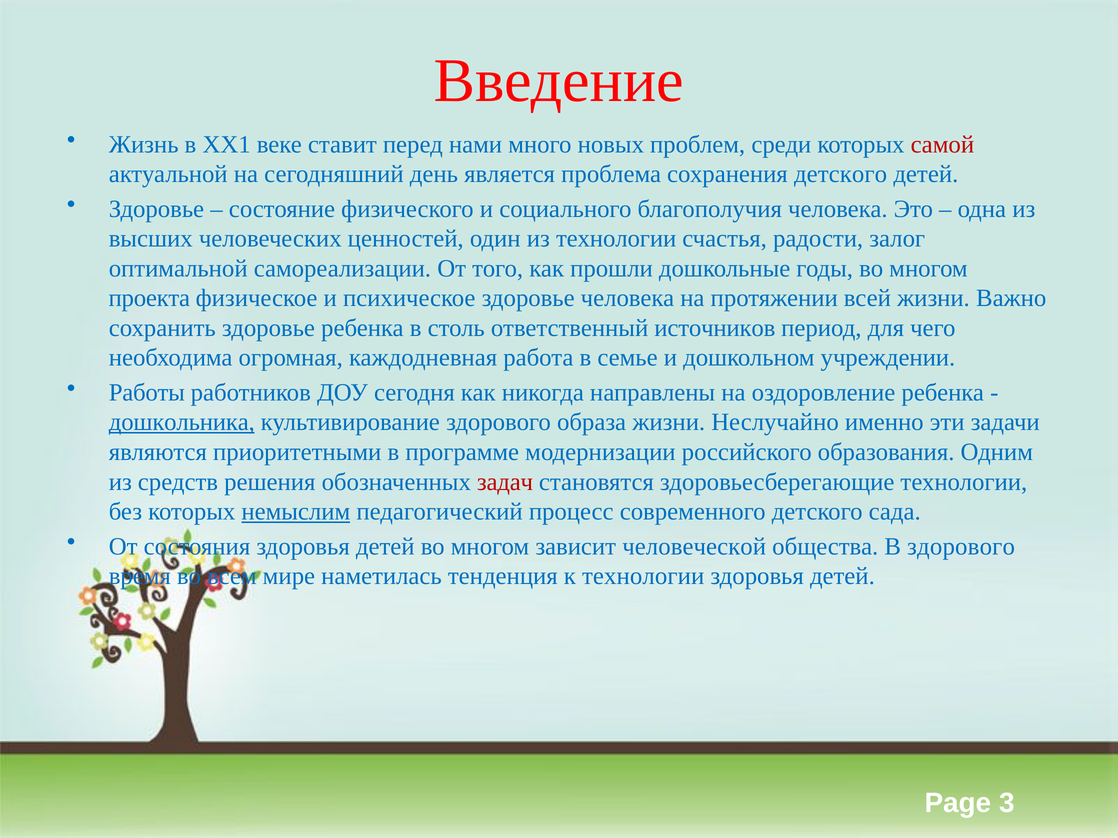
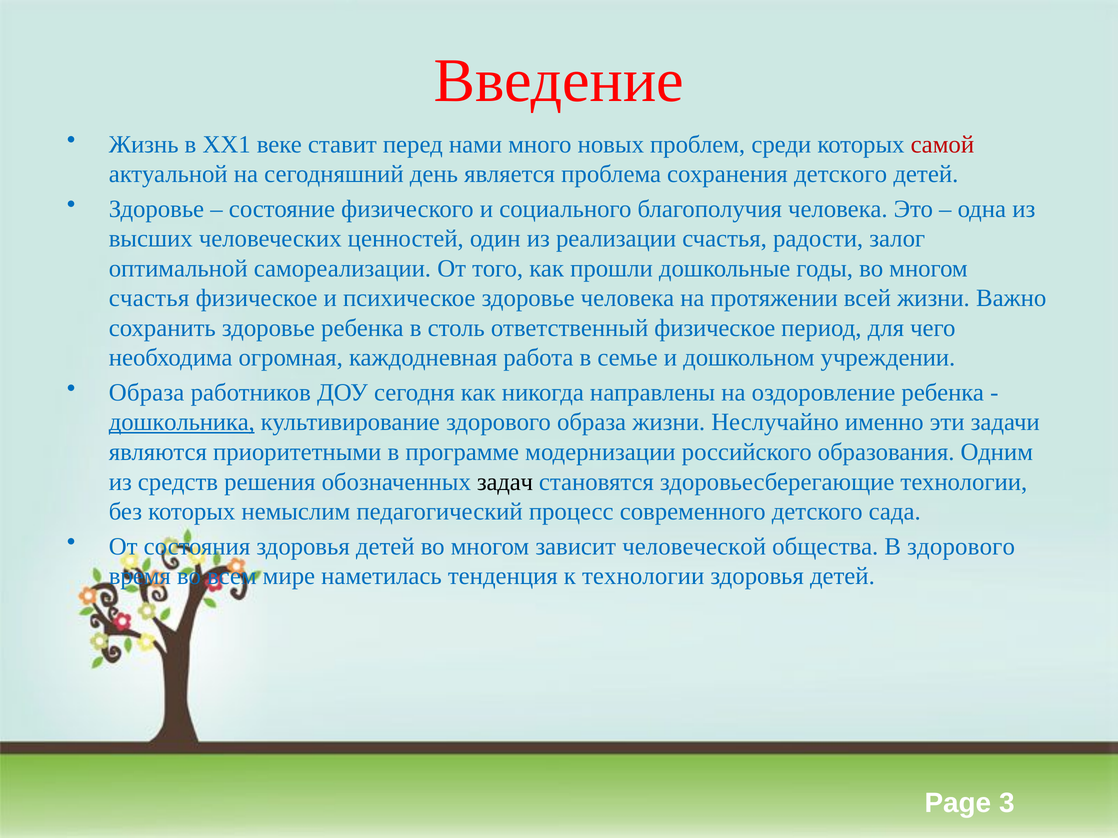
из технологии: технологии -> реализации
проекта at (149, 298): проекта -> счастья
ответственный источников: источников -> физическое
Работы at (147, 393): Работы -> Образа
задач colour: red -> black
немыслим underline: present -> none
